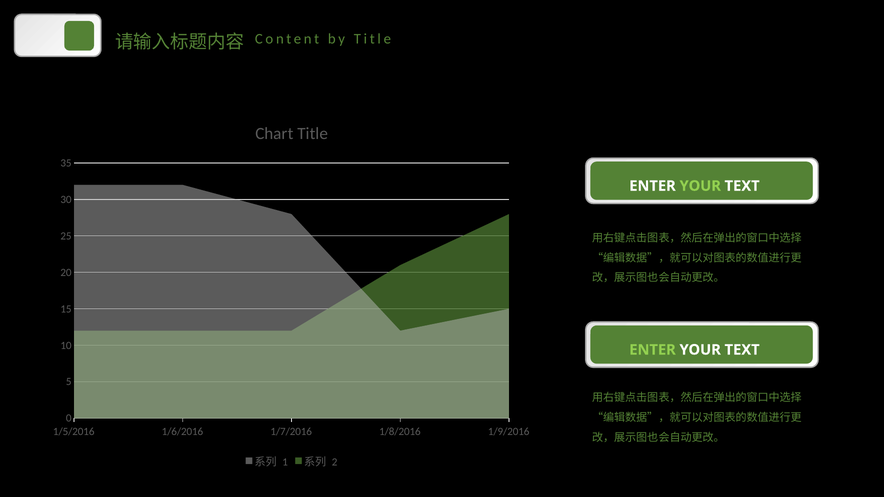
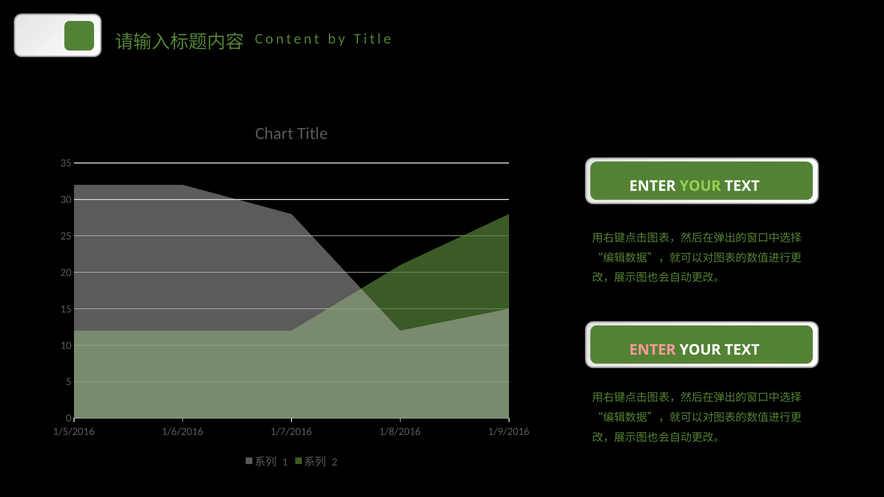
ENTER at (653, 350) colour: light green -> pink
